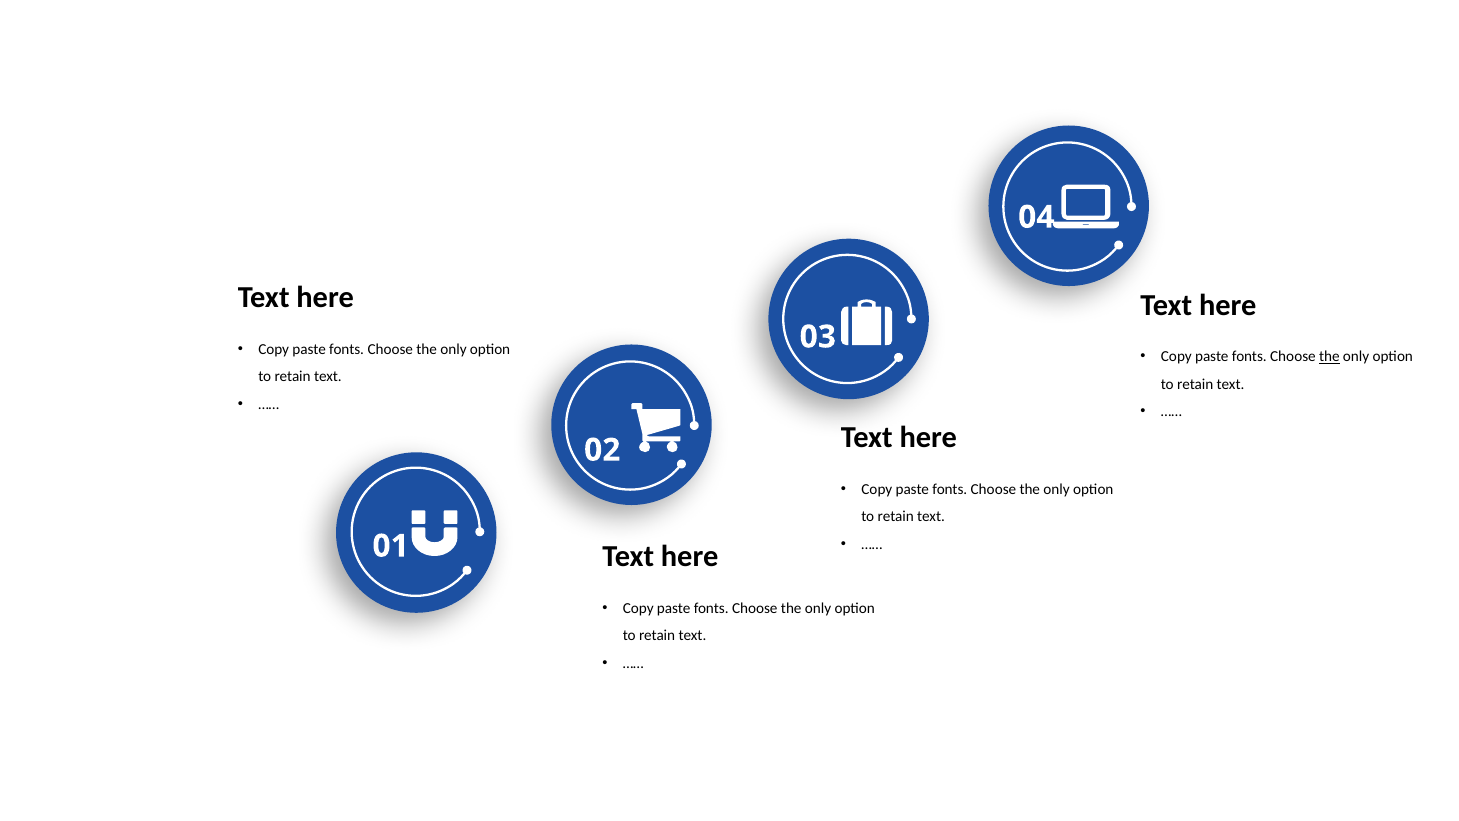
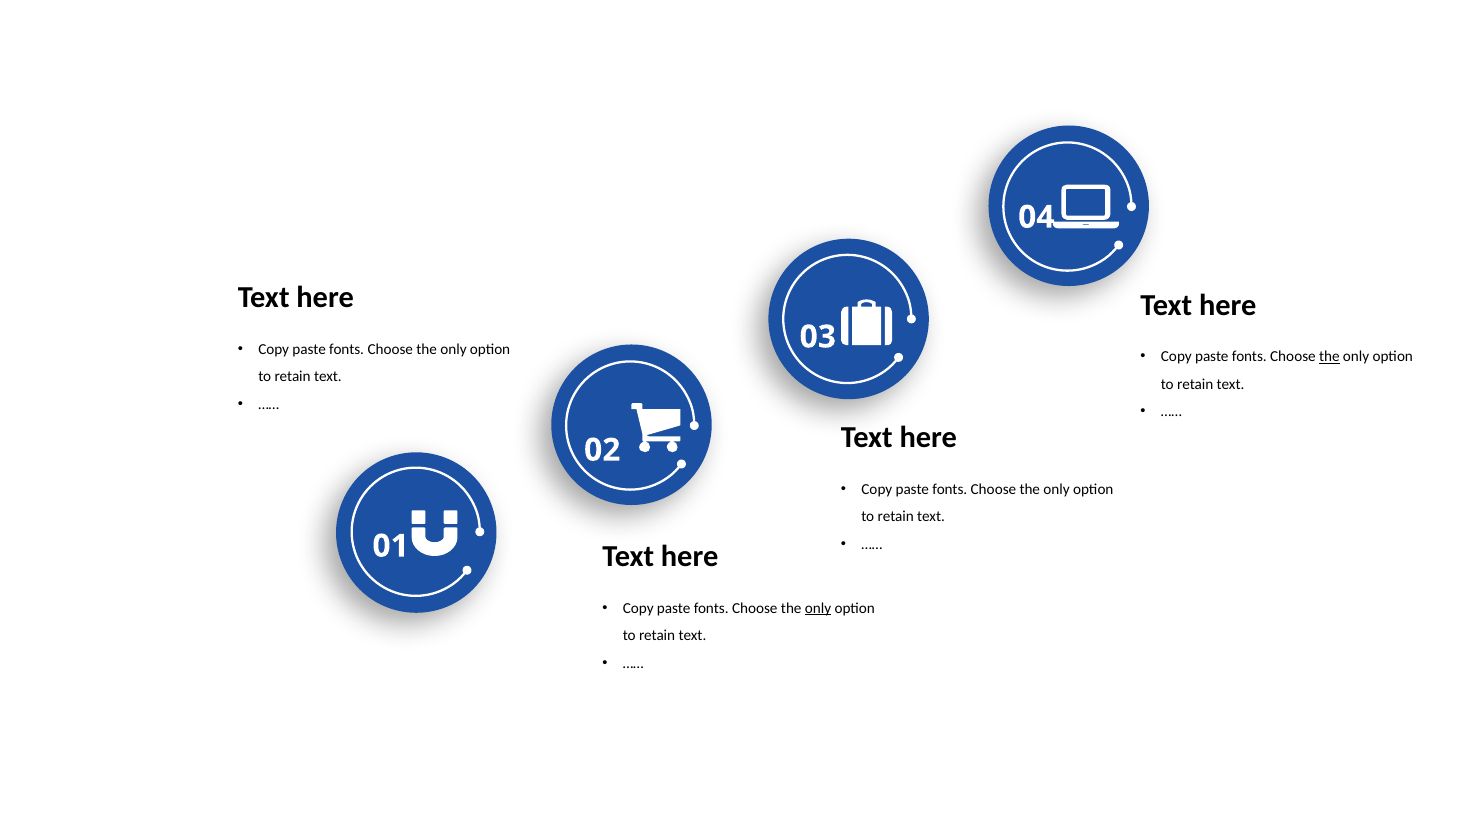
only at (818, 608) underline: none -> present
